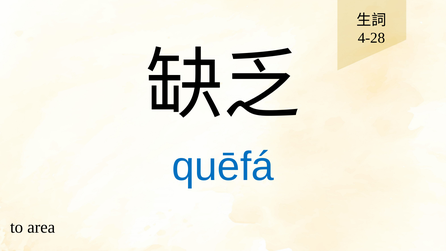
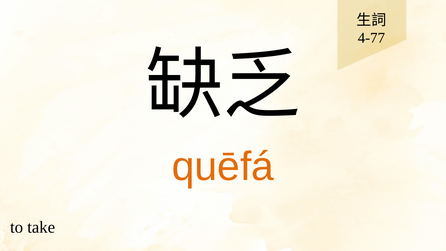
4-28: 4-28 -> 4-77
quēfá colour: blue -> orange
area: area -> take
